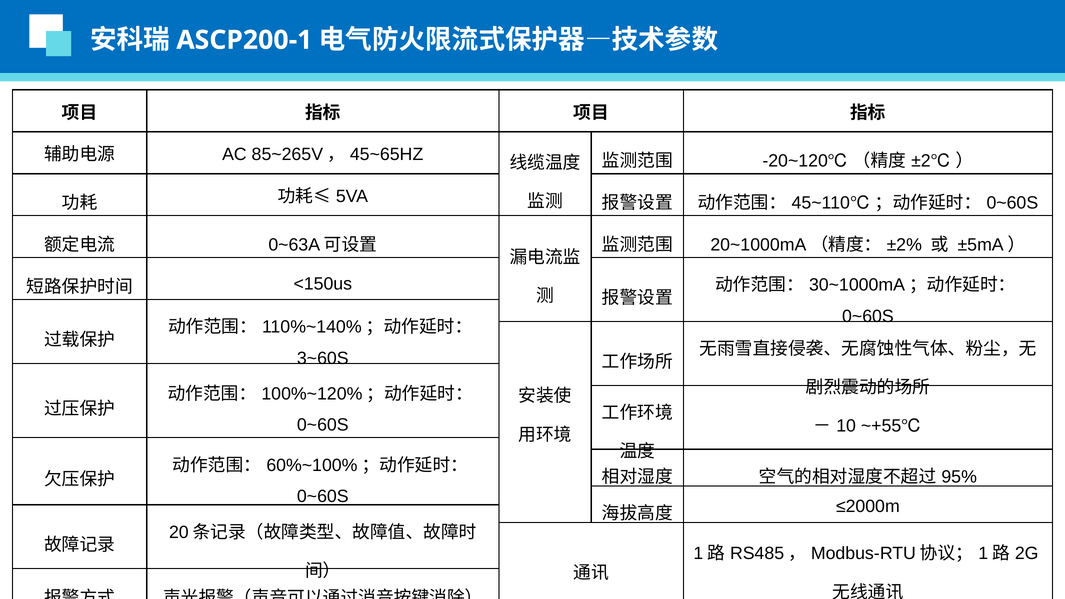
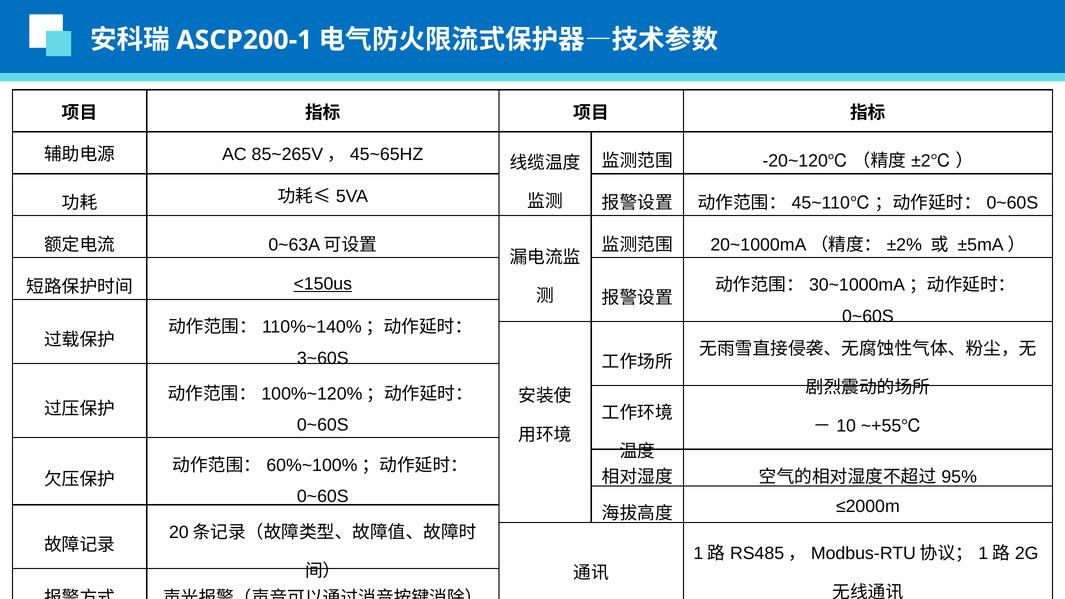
<150us underline: none -> present
